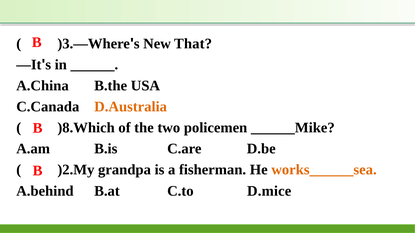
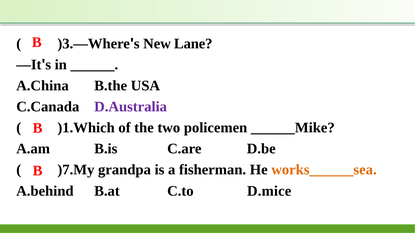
That: That -> Lane
D.Australia colour: orange -> purple
)8.Which: )8.Which -> )1.Which
)2.My: )2.My -> )7.My
